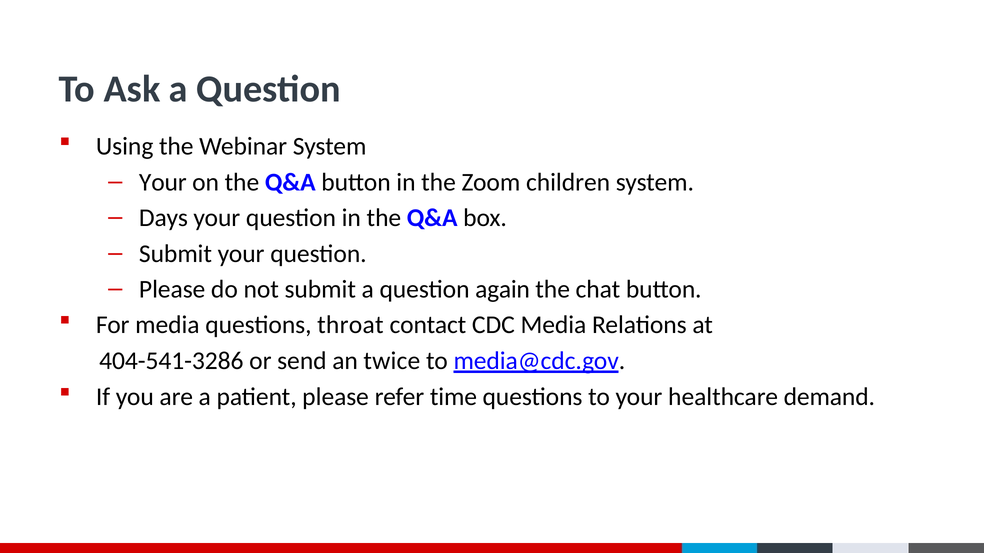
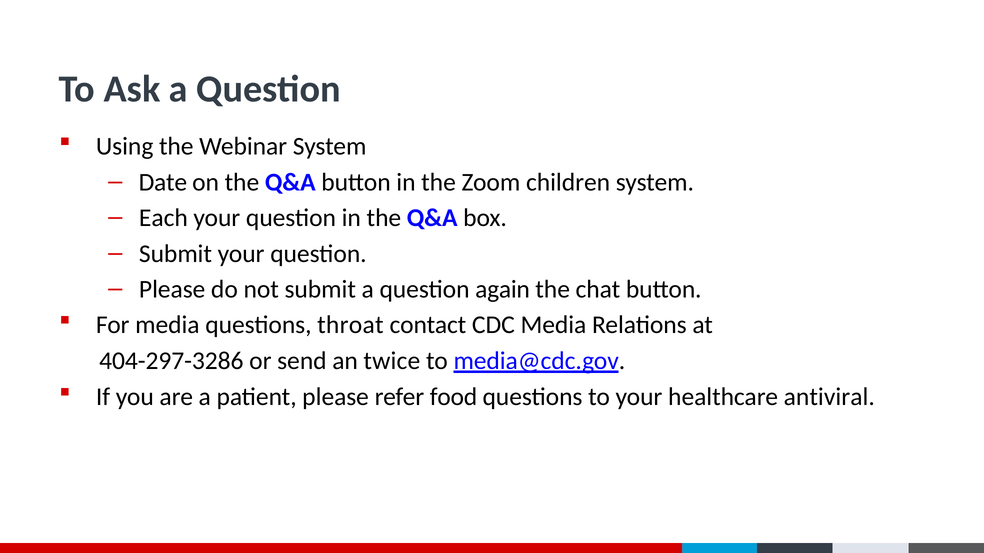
Your at (163, 182): Your -> Date
Days: Days -> Each
404-541-3286: 404-541-3286 -> 404-297-3286
time: time -> food
demand: demand -> antiviral
